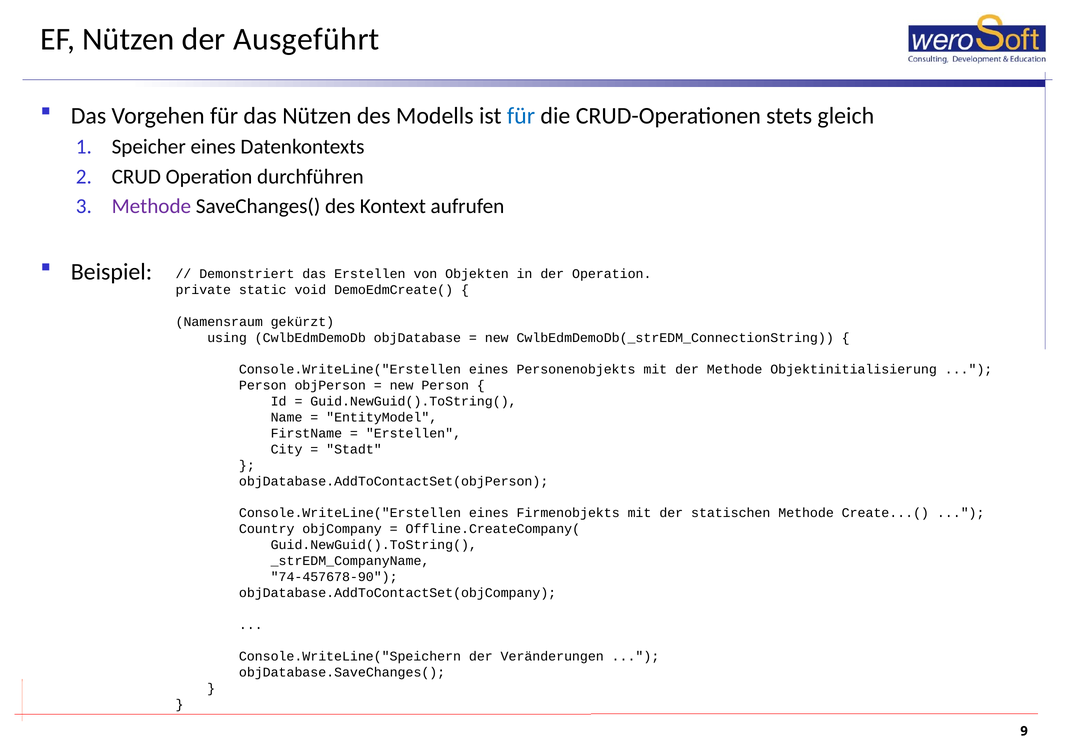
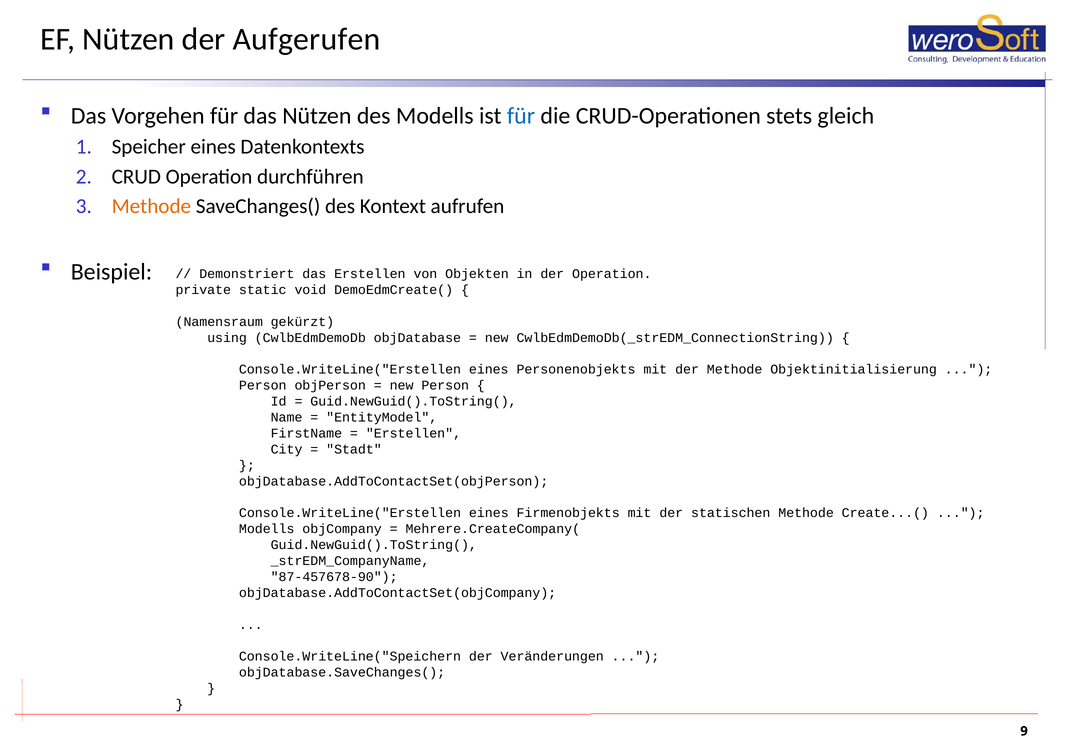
Ausgeführt: Ausgeführt -> Aufgerufen
Methode at (151, 206) colour: purple -> orange
Country at (267, 529): Country -> Modells
Offline.CreateCompany(: Offline.CreateCompany( -> Mehrere.CreateCompany(
74-457678-90: 74-457678-90 -> 87-457678-90
